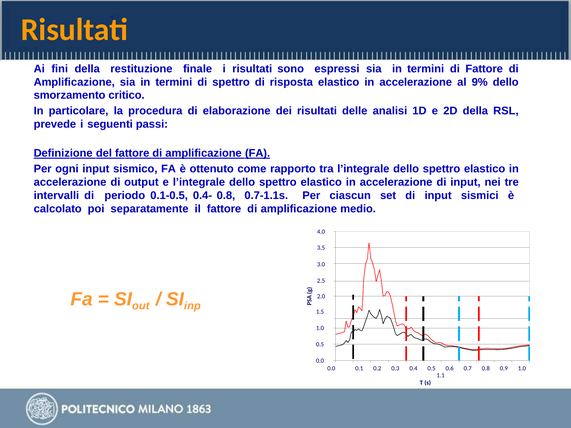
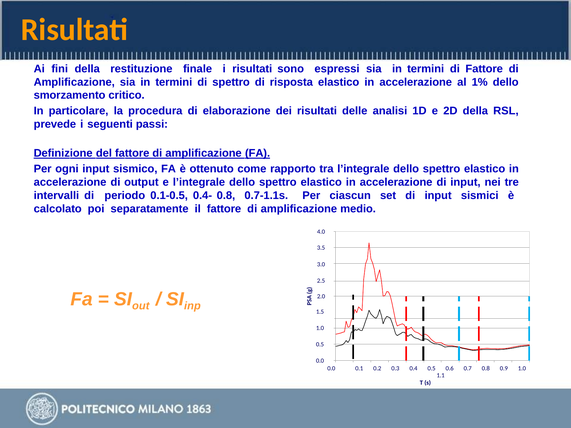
9%: 9% -> 1%
